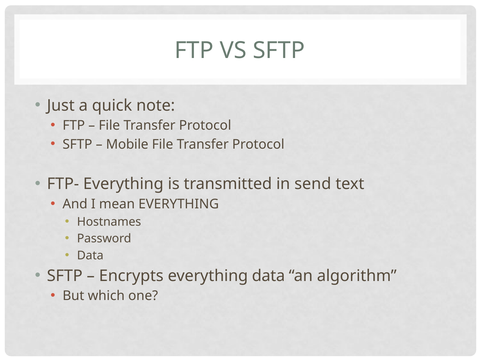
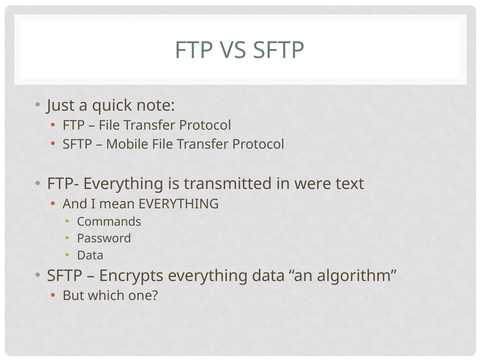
send: send -> were
Hostnames: Hostnames -> Commands
